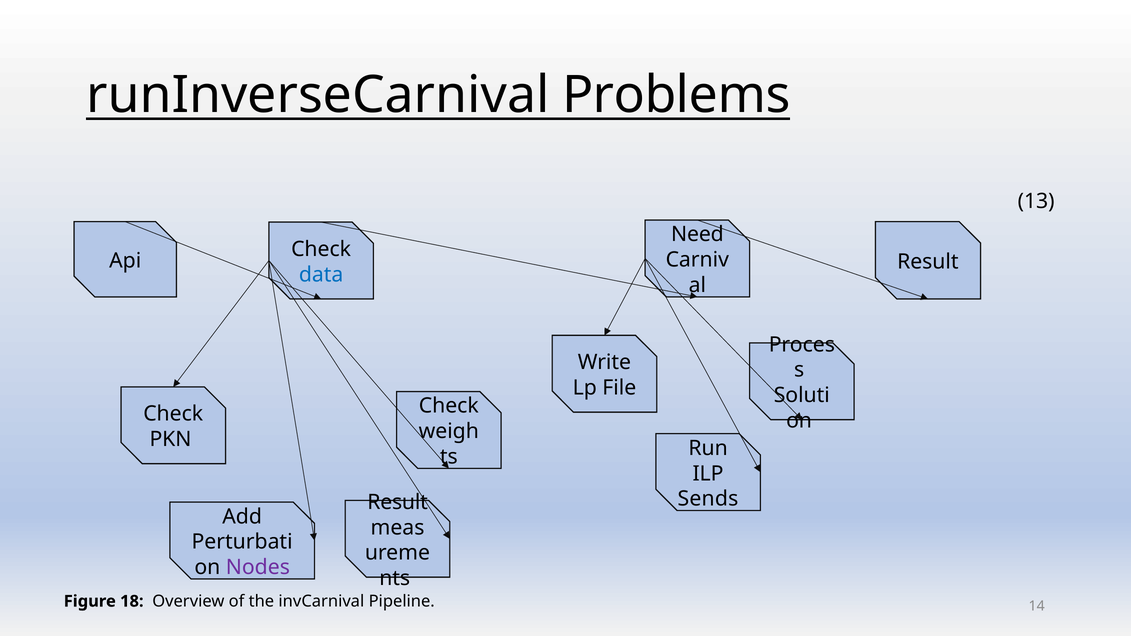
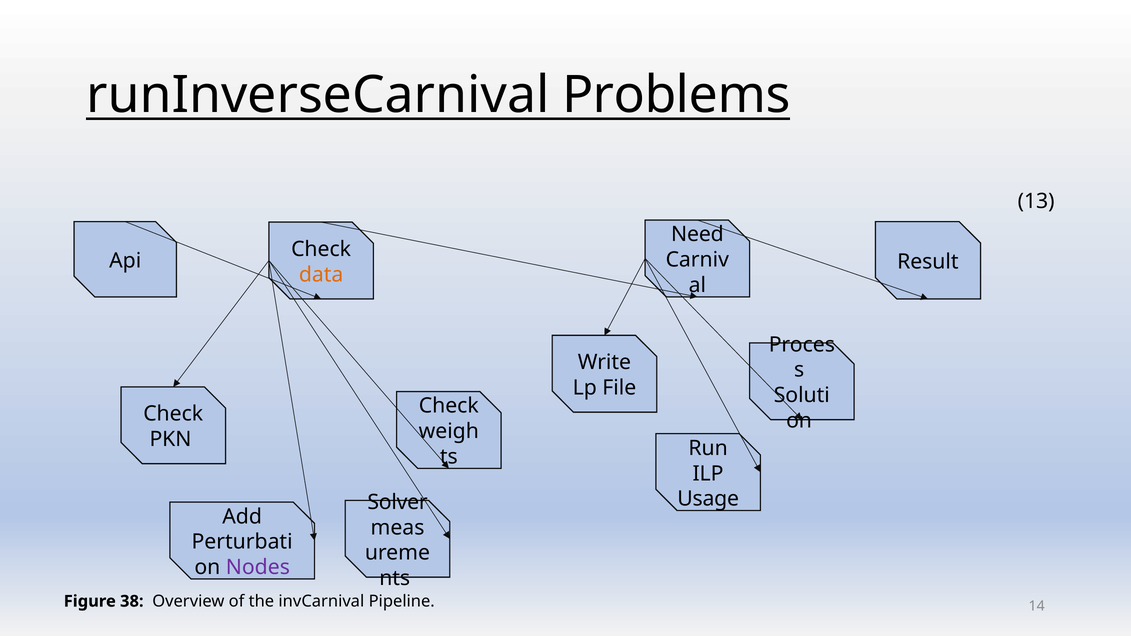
data colour: blue -> orange
Sends: Sends -> Usage
Result at (398, 502): Result -> Solver
18: 18 -> 38
